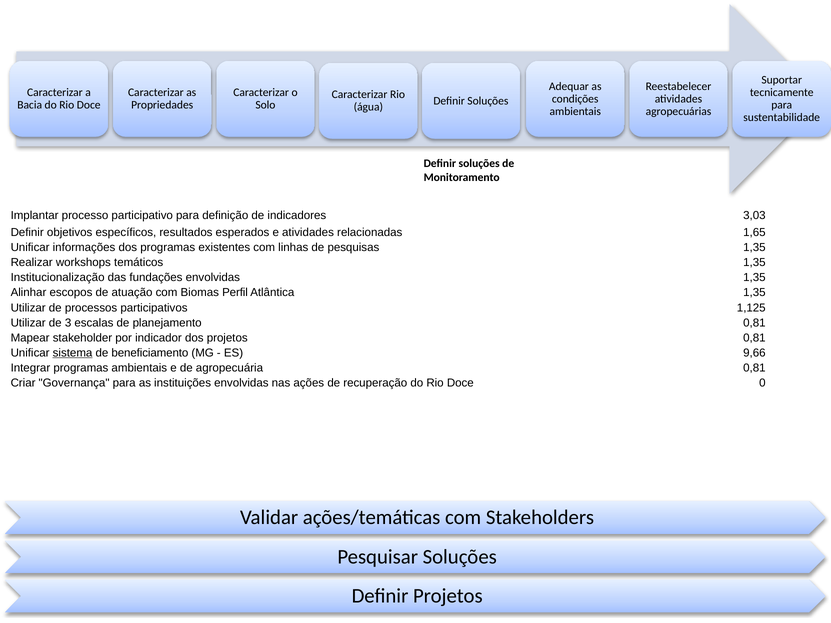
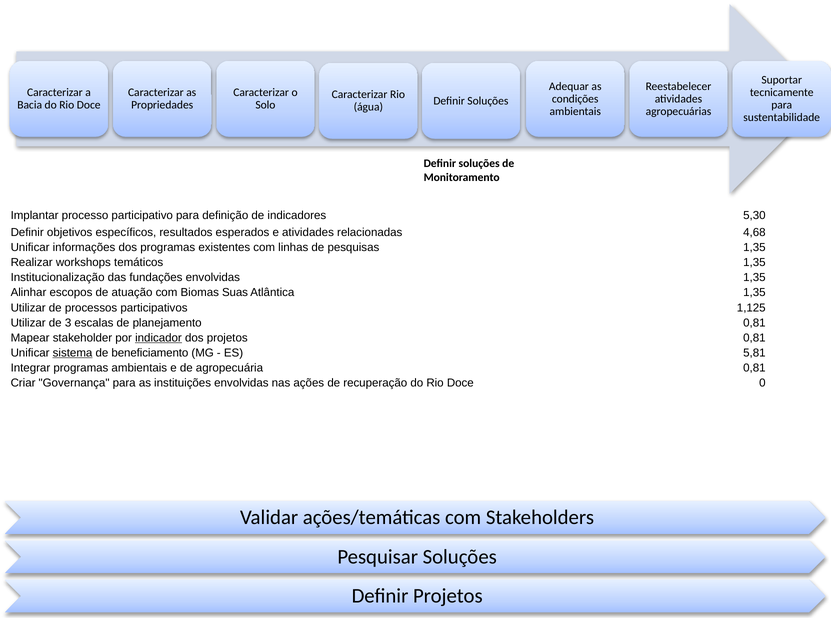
3,03: 3,03 -> 5,30
1,65: 1,65 -> 4,68
Perfil: Perfil -> Suas
indicador underline: none -> present
9,66: 9,66 -> 5,81
